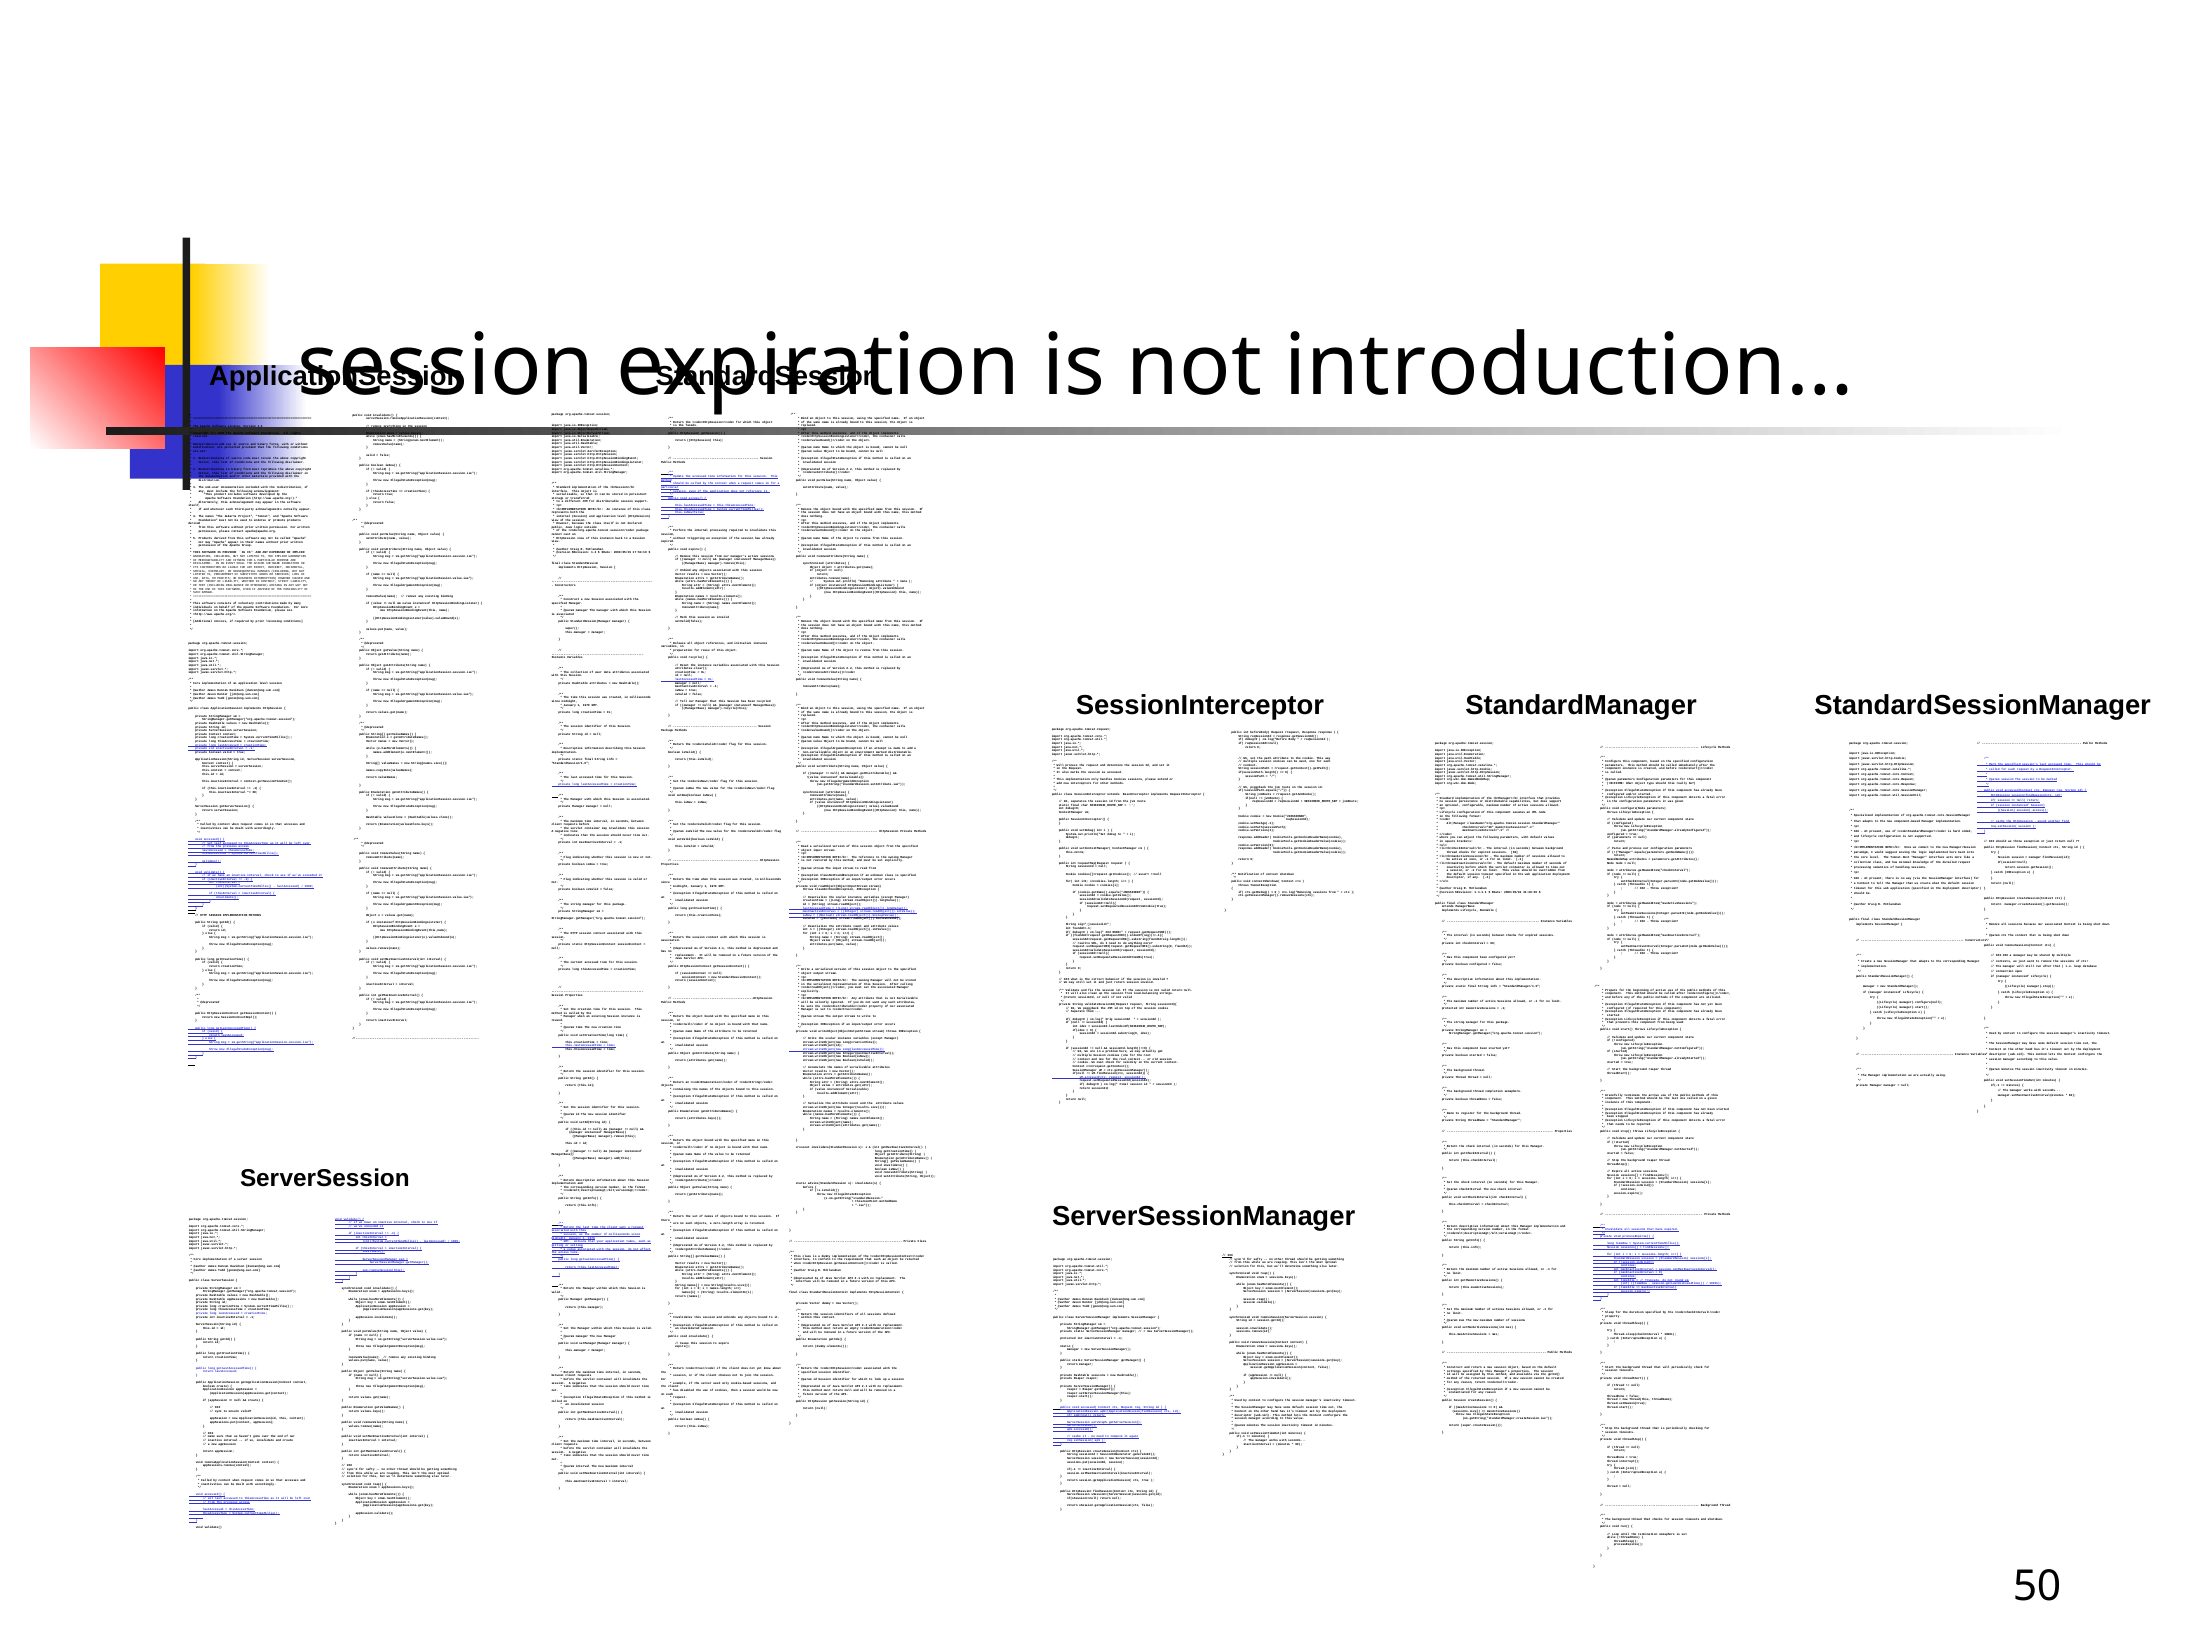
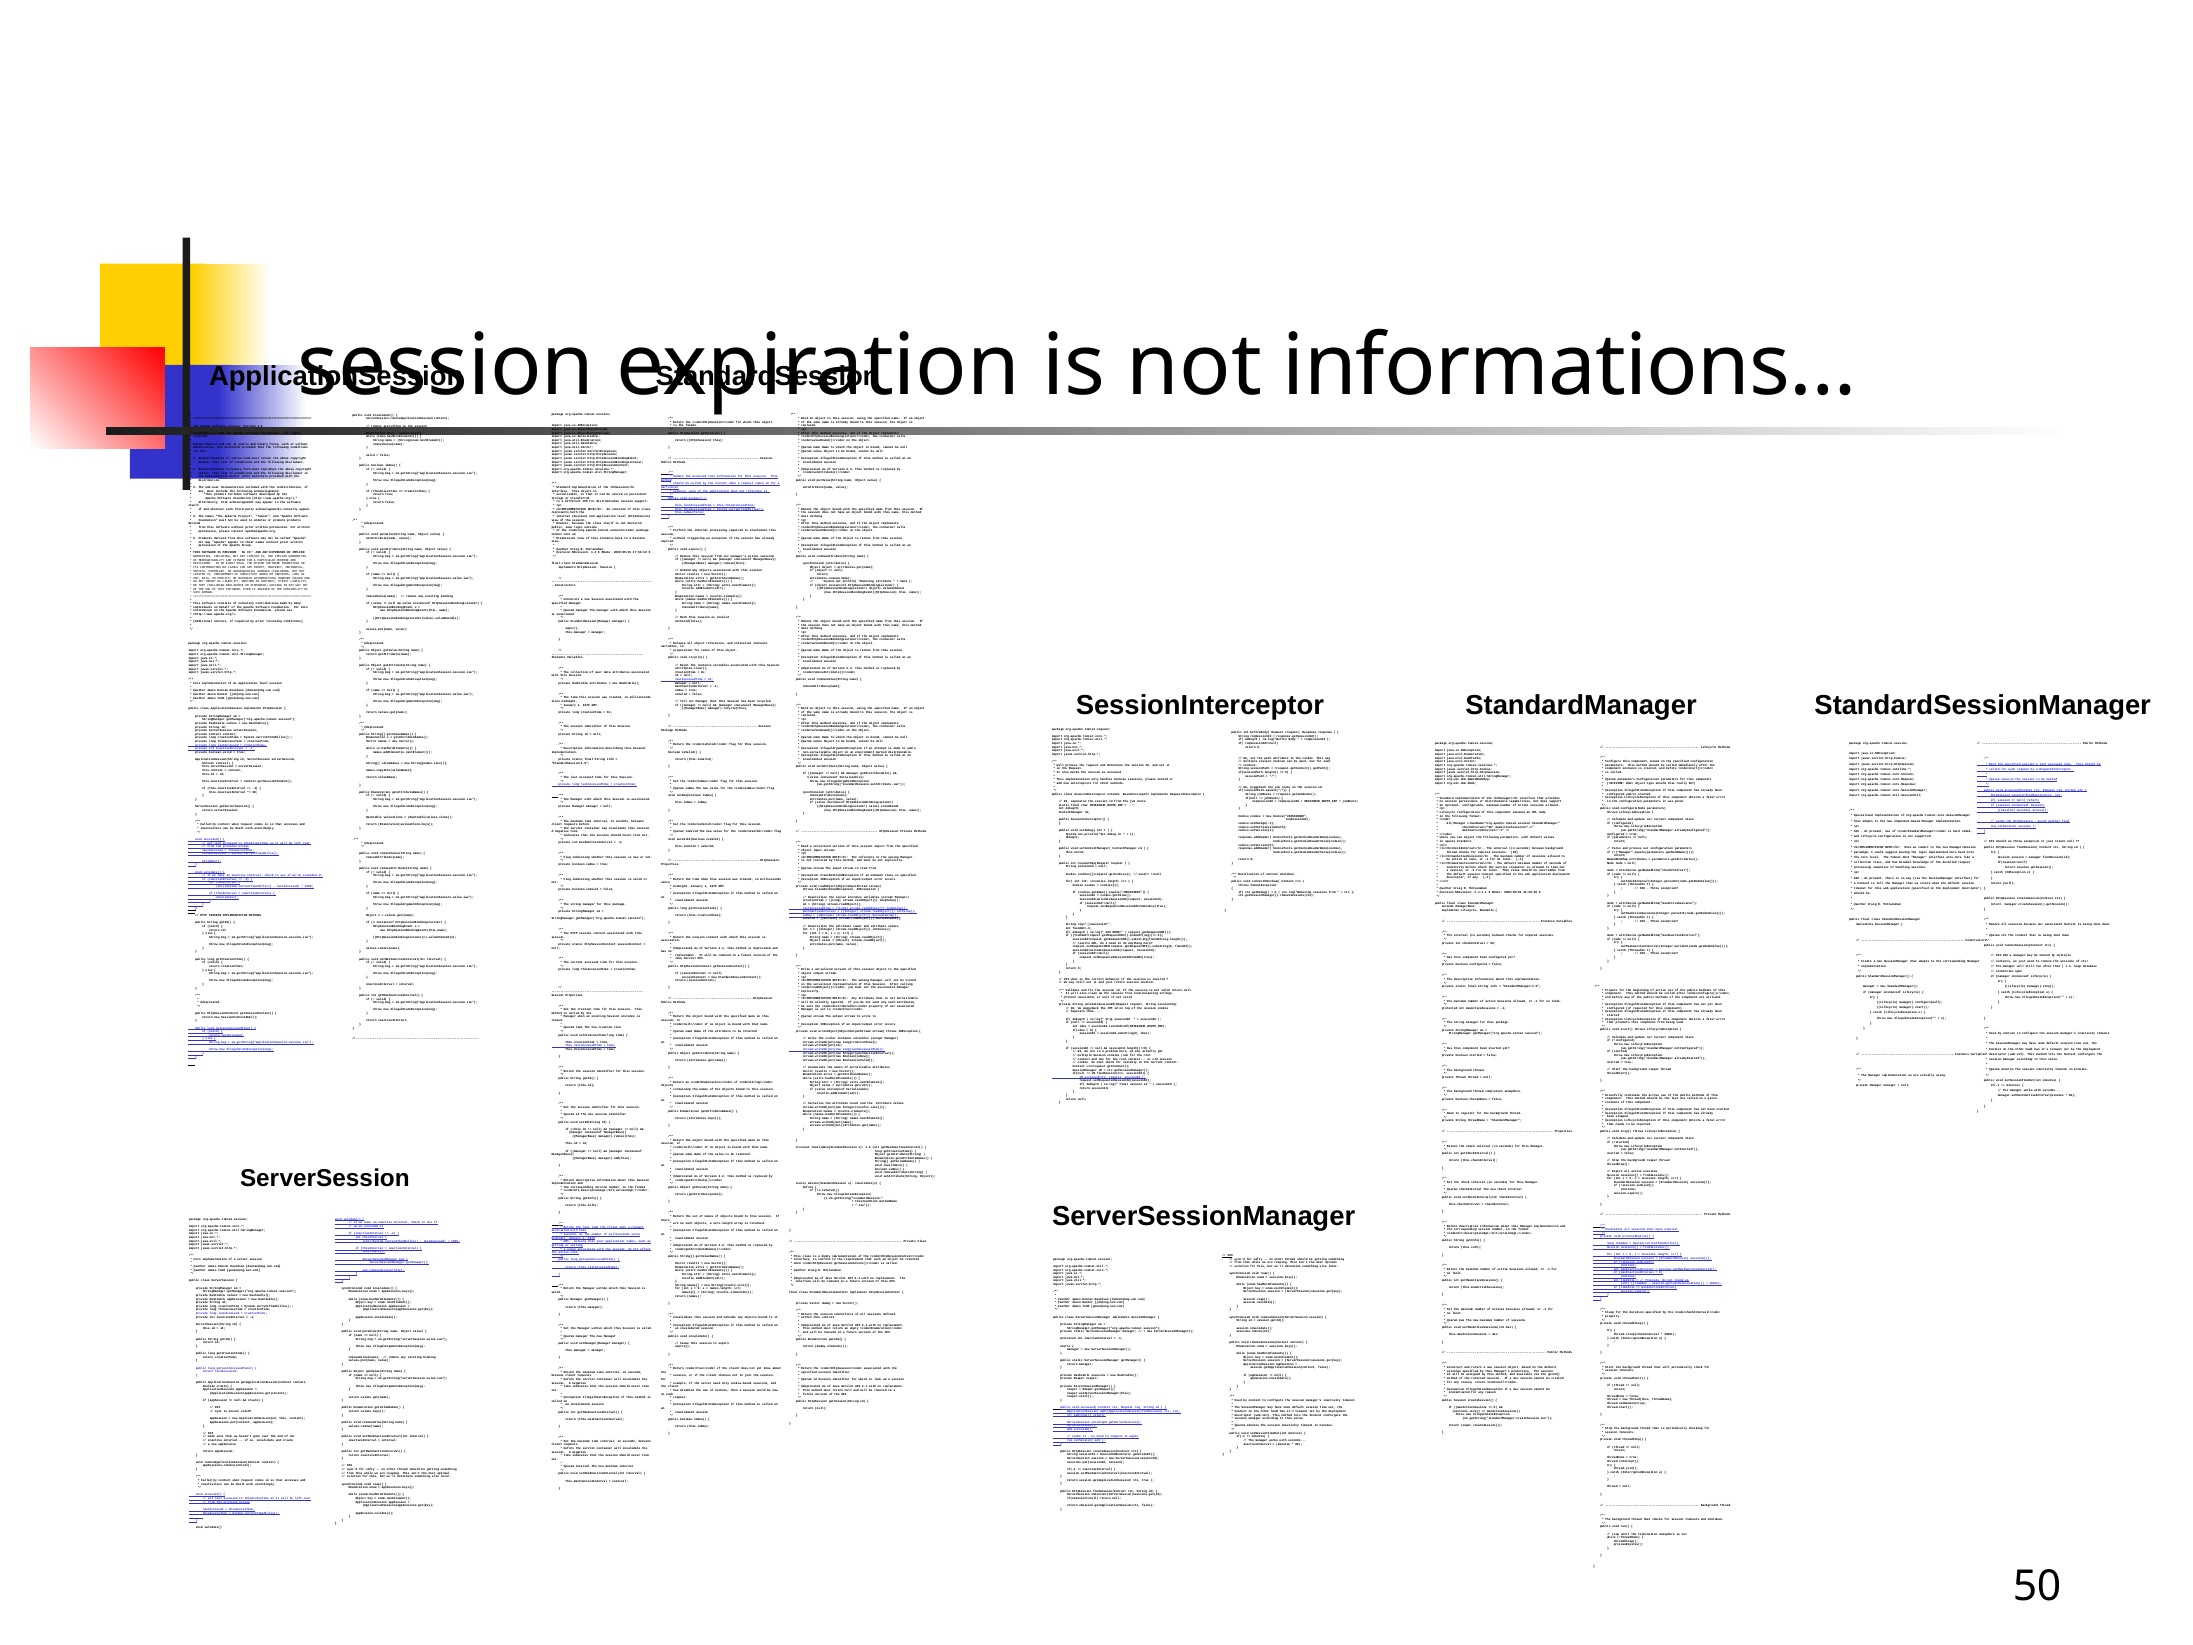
introduction…: introduction… -> informations…
